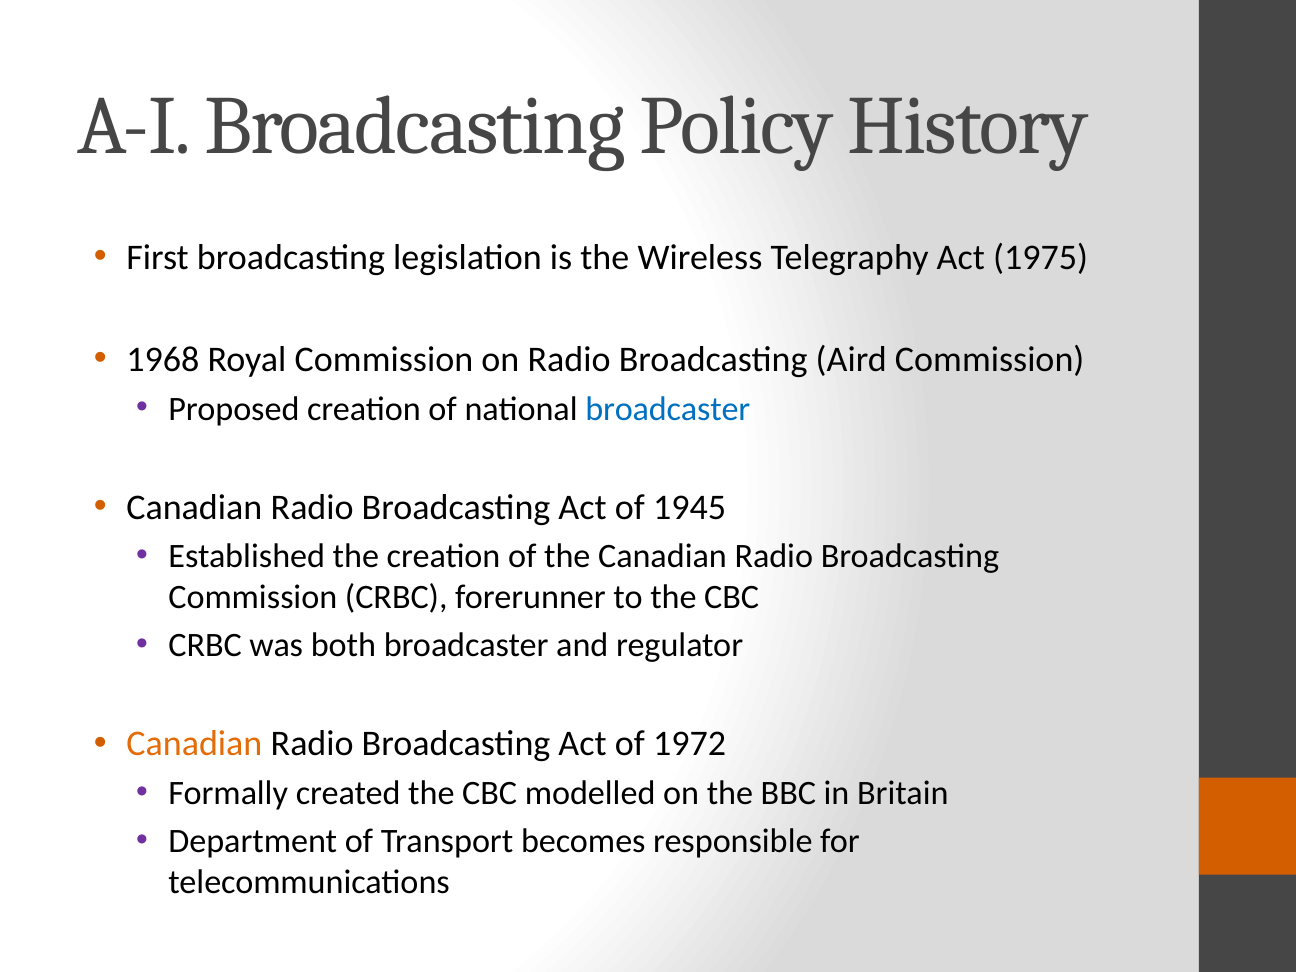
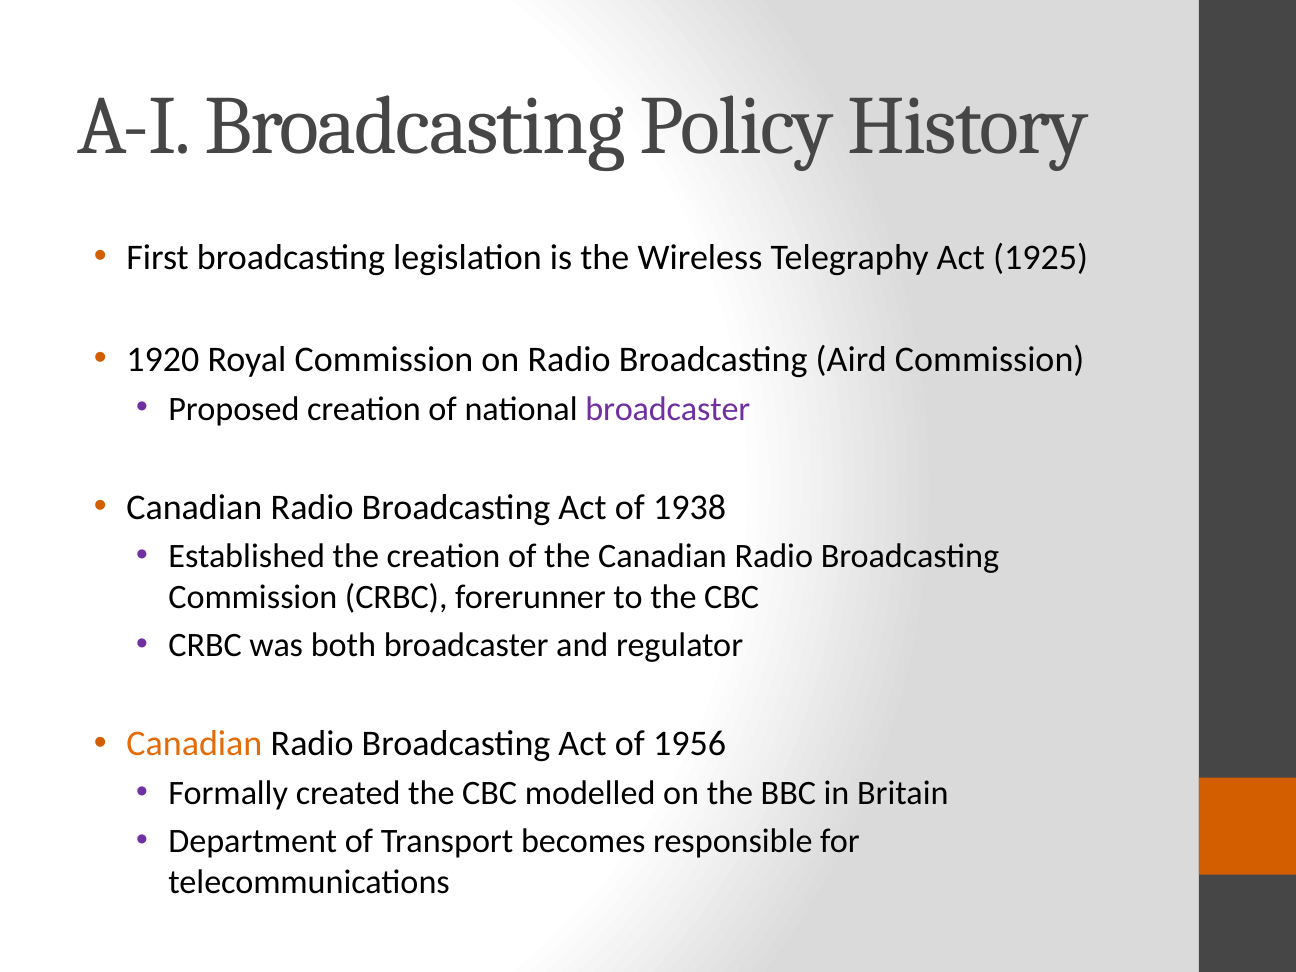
1975: 1975 -> 1925
1968: 1968 -> 1920
broadcaster at (668, 409) colour: blue -> purple
1945: 1945 -> 1938
1972: 1972 -> 1956
